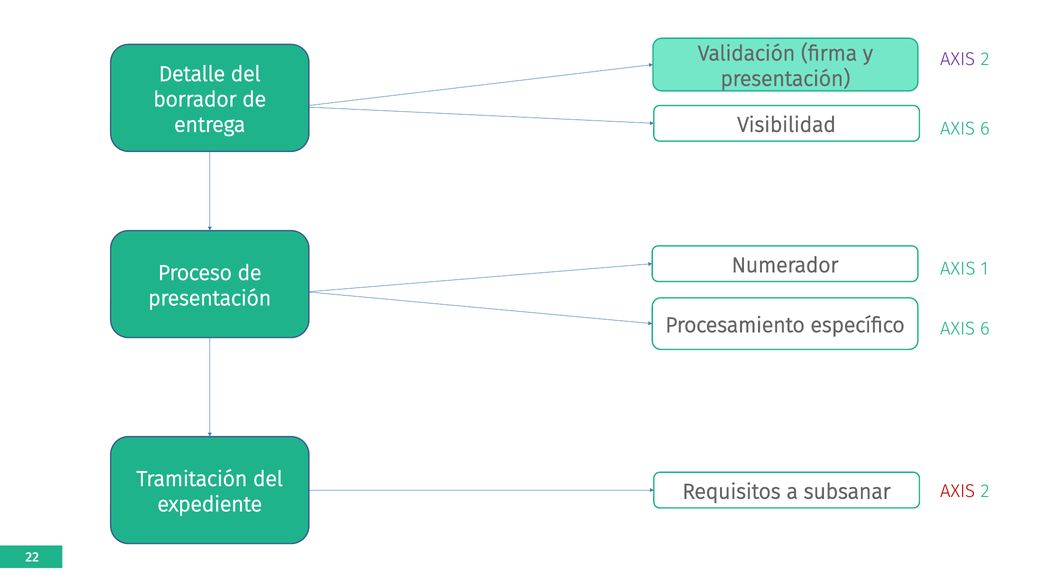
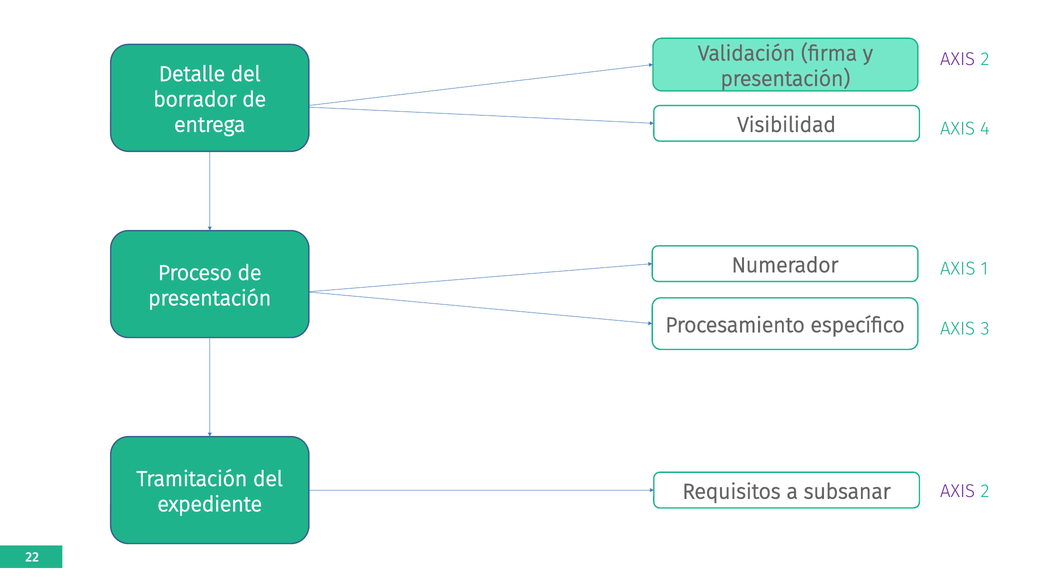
6 at (985, 129): 6 -> 4
6 at (985, 329): 6 -> 3
AXIS at (958, 492) colour: red -> purple
